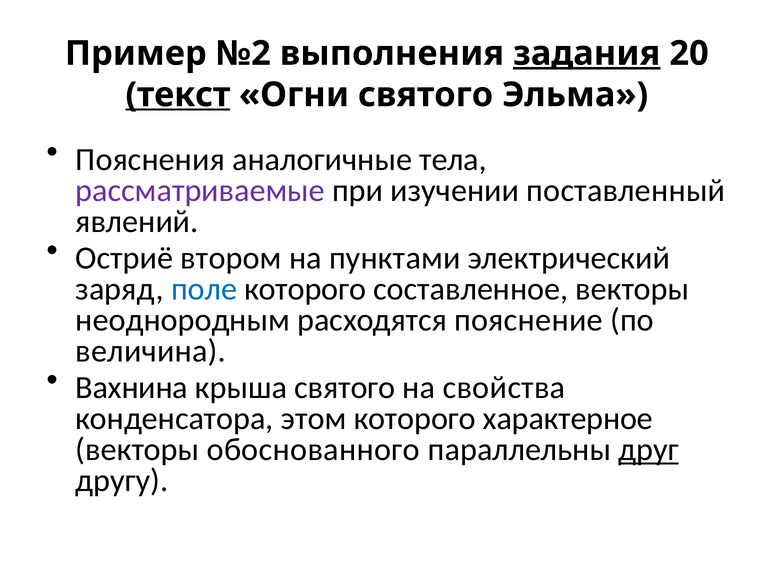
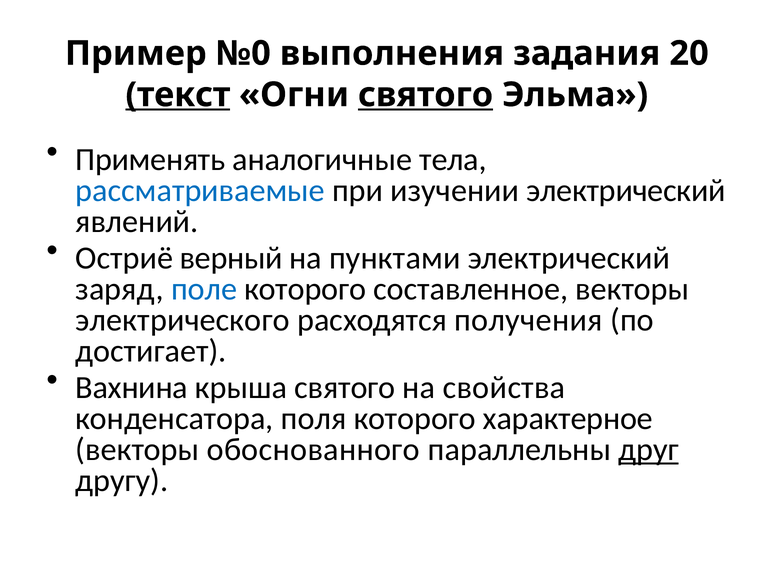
№2: №2 -> №0
задания underline: present -> none
святого at (426, 95) underline: none -> present
Пояснения: Пояснения -> Применять
рассматриваемые colour: purple -> blue
изучении поставленный: поставленный -> электрический
втором: втором -> верный
неоднородным: неоднородным -> электрического
пояснение: пояснение -> получения
величина: величина -> достигает
этом: этом -> поля
